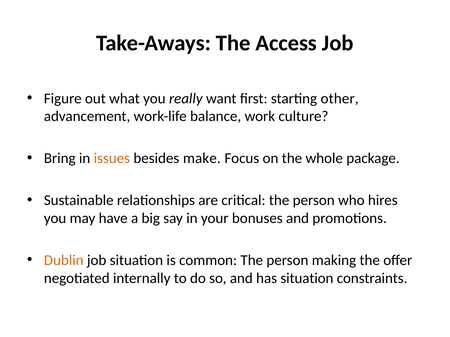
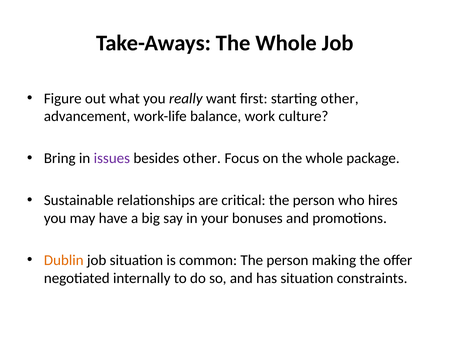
Take-Aways The Access: Access -> Whole
issues colour: orange -> purple
besides make: make -> other
